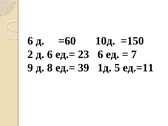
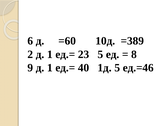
=150: =150 -> =389
2 д 6: 6 -> 1
23 6: 6 -> 5
7: 7 -> 8
9 д 8: 8 -> 1
39: 39 -> 40
ед.=11: ед.=11 -> ед.=46
